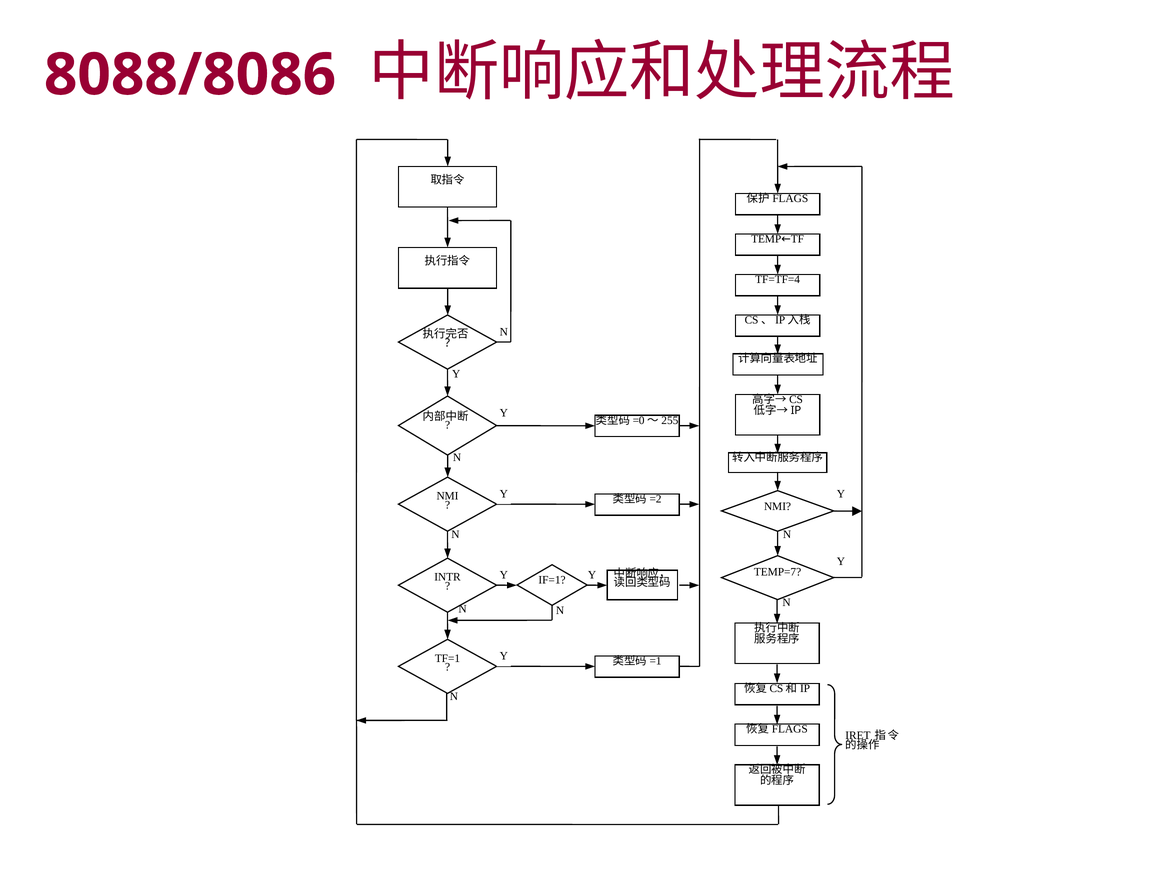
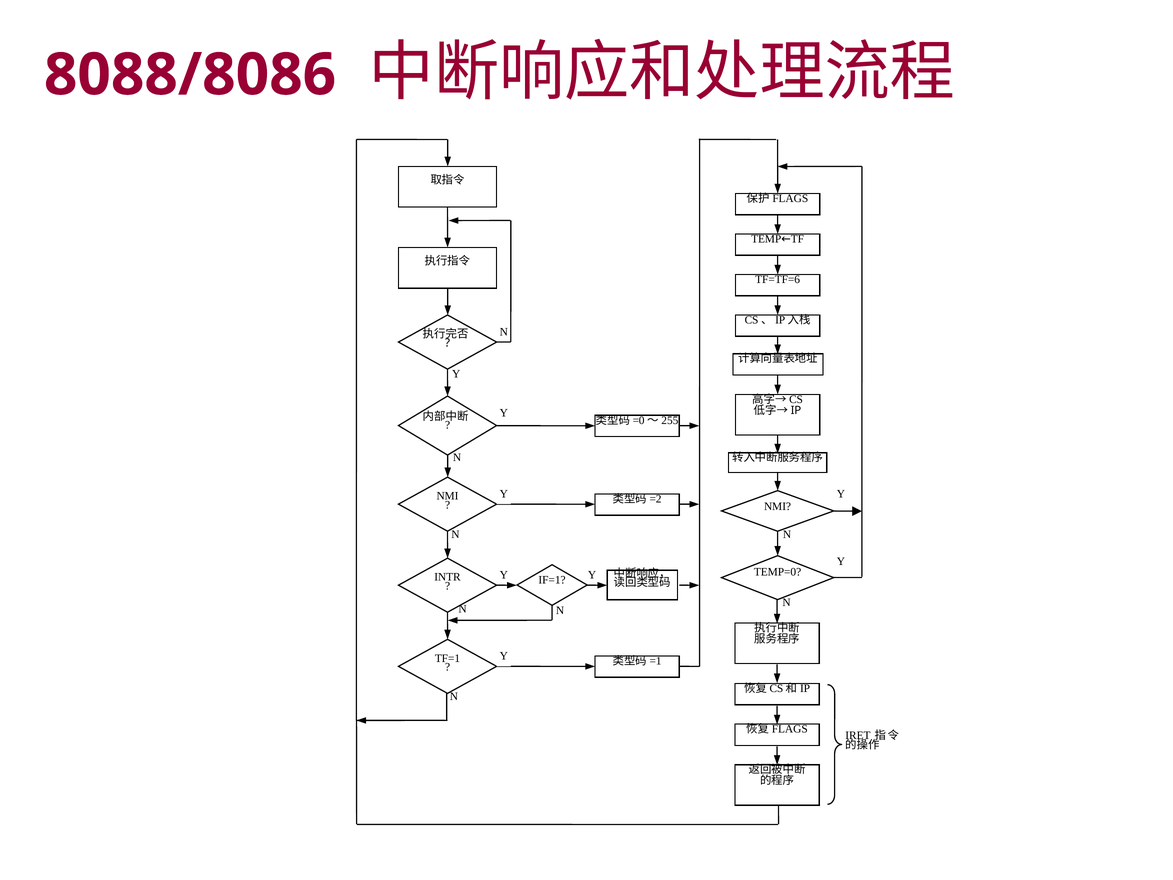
TF=TF=4: TF=TF=4 -> TF=TF=6
TEMP=7: TEMP=7 -> TEMP=0
